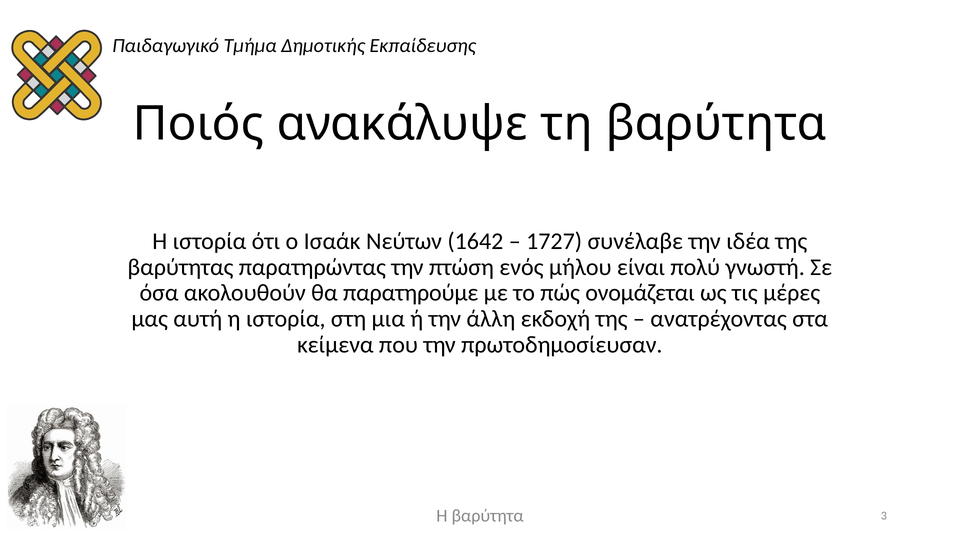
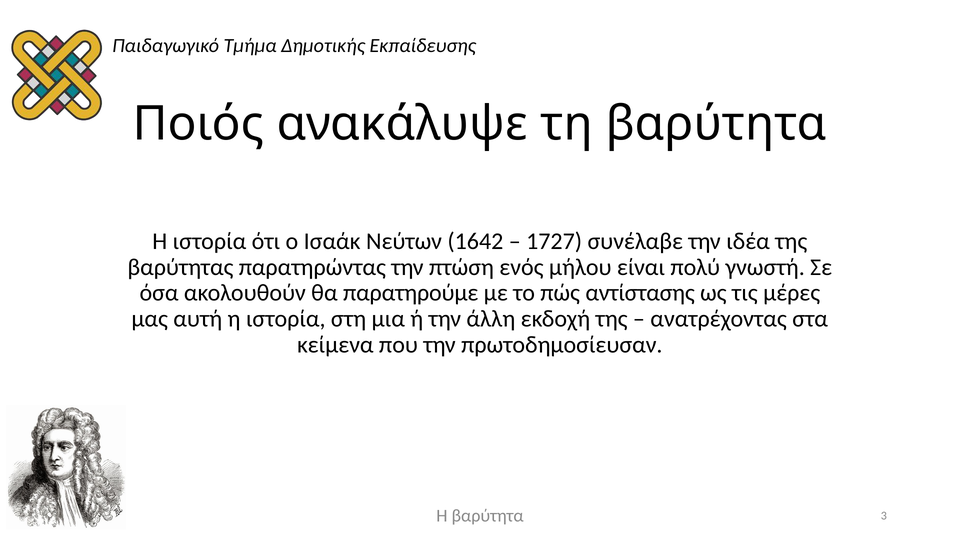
ονομάζεται: ονομάζεται -> αντίστασης
